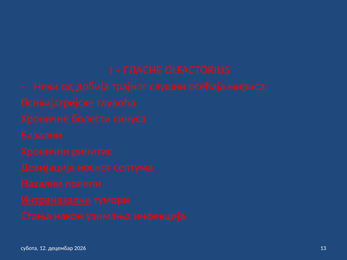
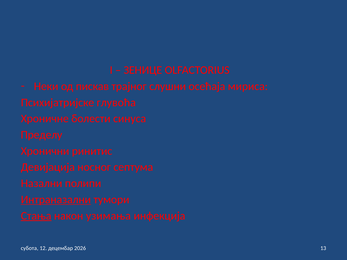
ГЛАСНЕ: ГЛАСНЕ -> ЗЕНИЦЕ
добија: добија -> пискав
Базални: Базални -> Пределу
Стања underline: none -> present
